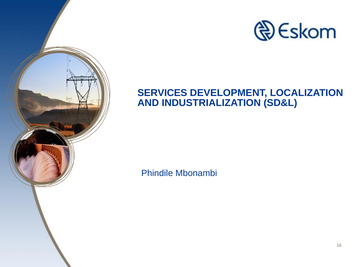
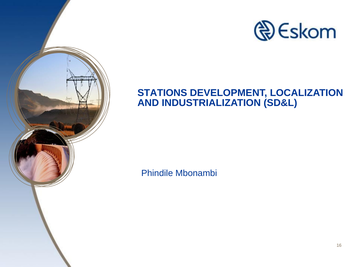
SERVICES: SERVICES -> STATIONS
